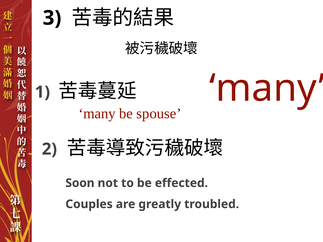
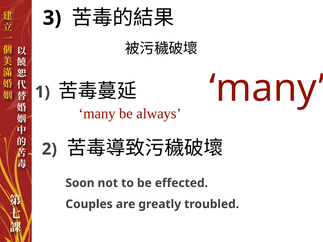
spouse: spouse -> always
